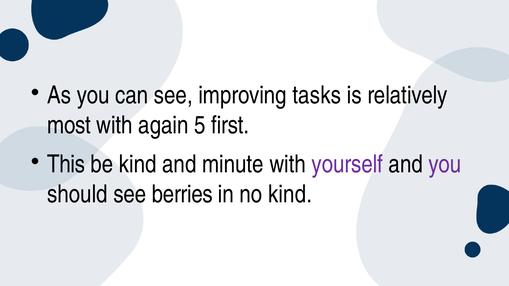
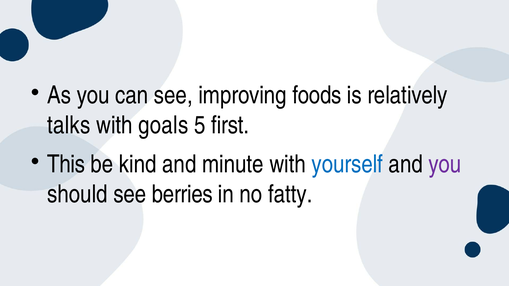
tasks: tasks -> foods
most: most -> talks
again: again -> goals
yourself colour: purple -> blue
no kind: kind -> fatty
